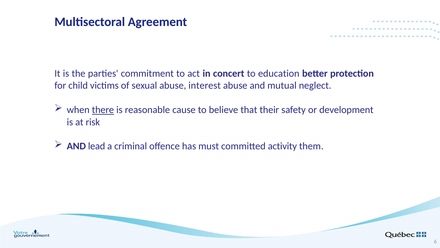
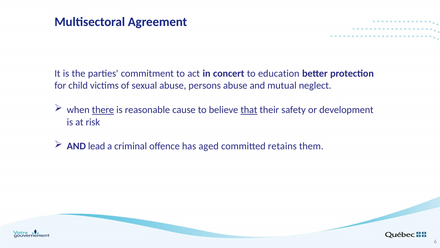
interest: interest -> persons
that underline: none -> present
must: must -> aged
activity: activity -> retains
